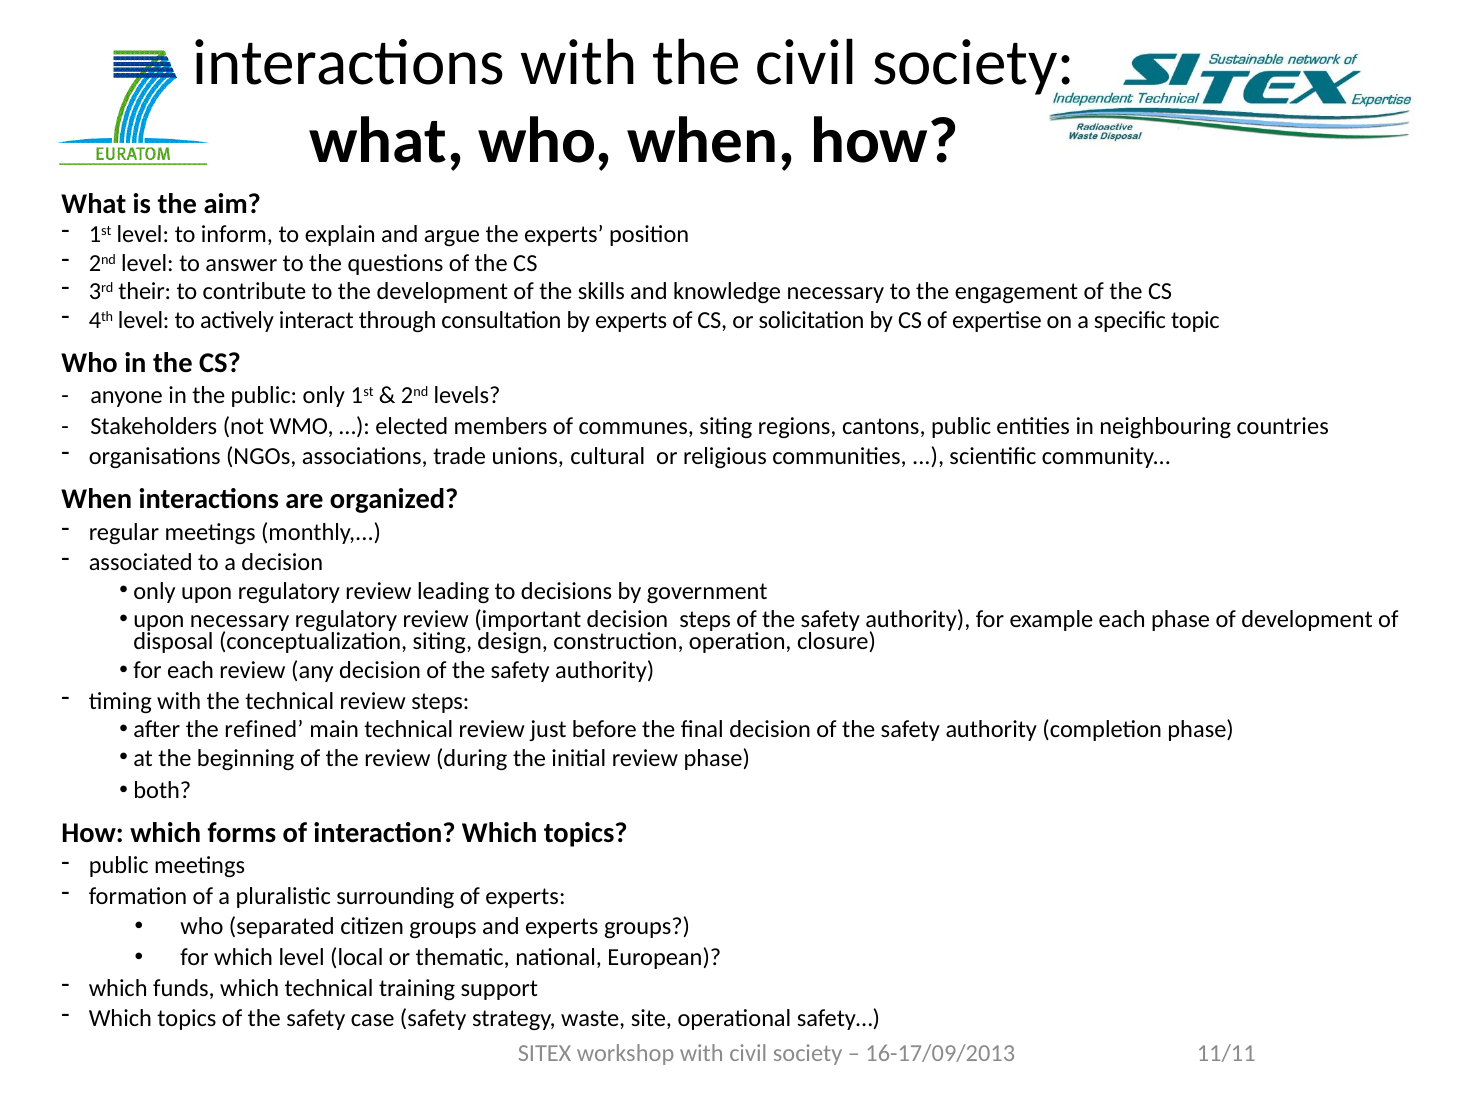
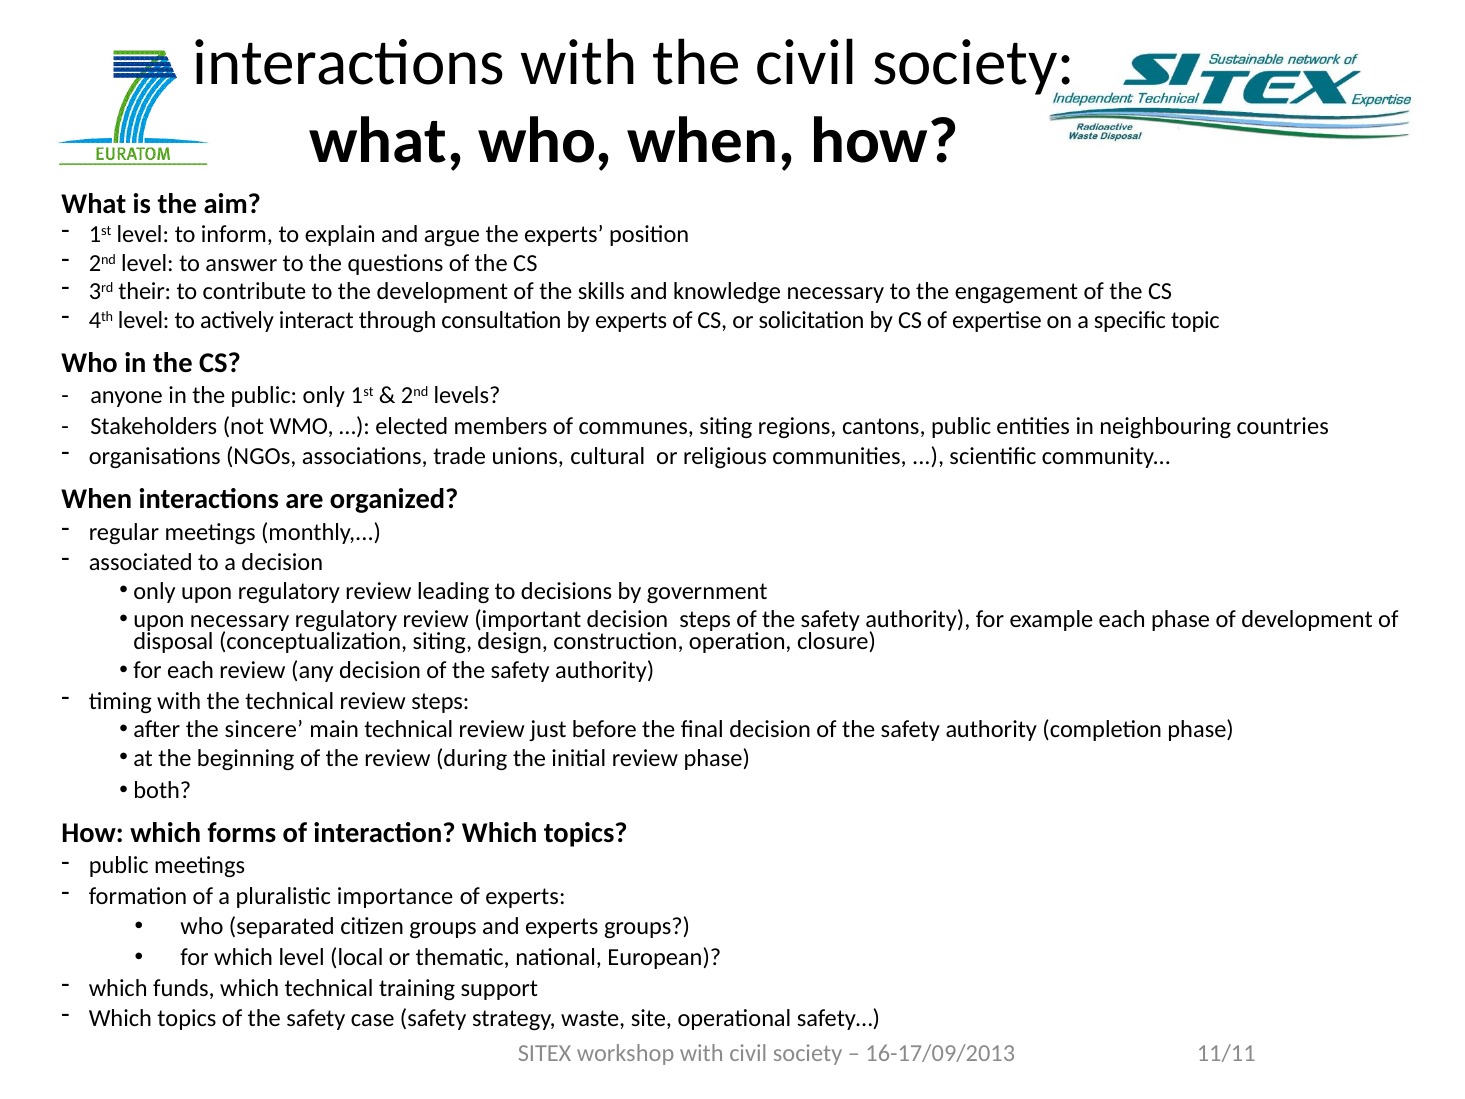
refined: refined -> sincere
surrounding: surrounding -> importance
